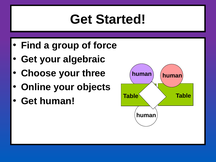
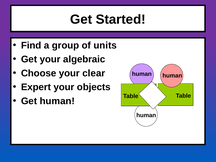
force: force -> units
three: three -> clear
Online: Online -> Expert
